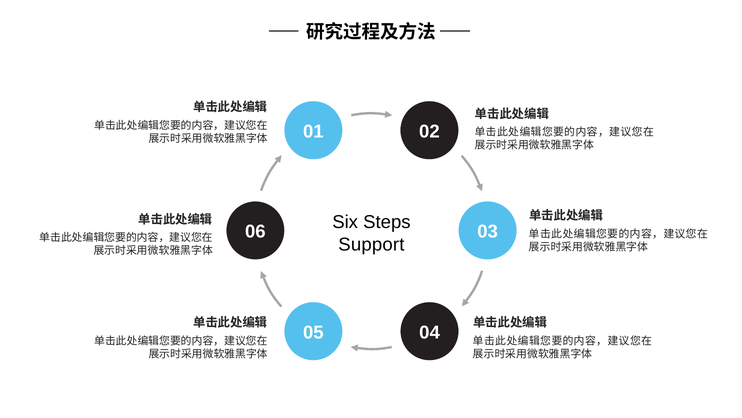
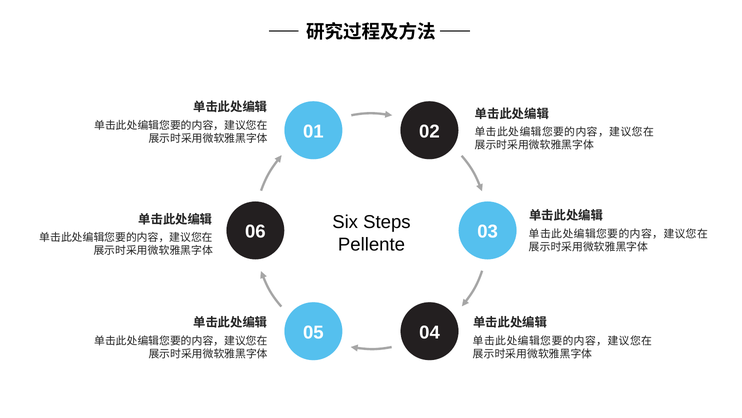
Support: Support -> Pellente
